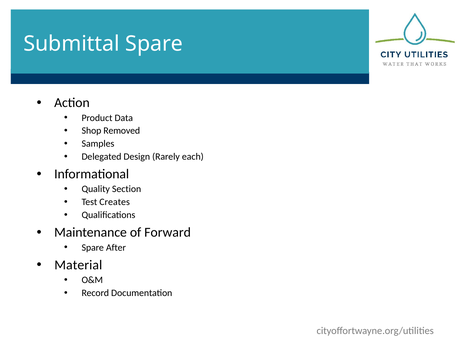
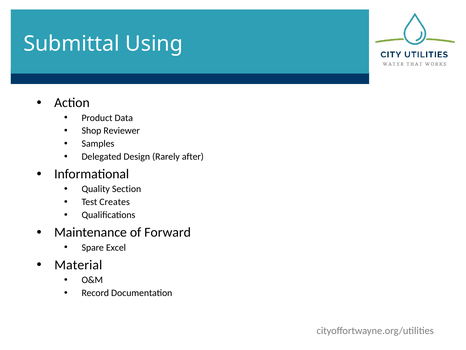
Submittal Spare: Spare -> Using
Removed: Removed -> Reviewer
each: each -> after
After: After -> Excel
